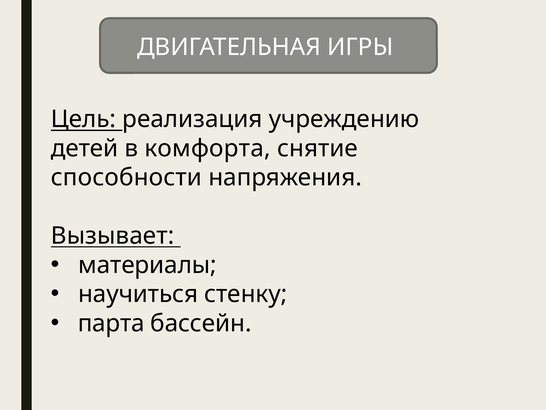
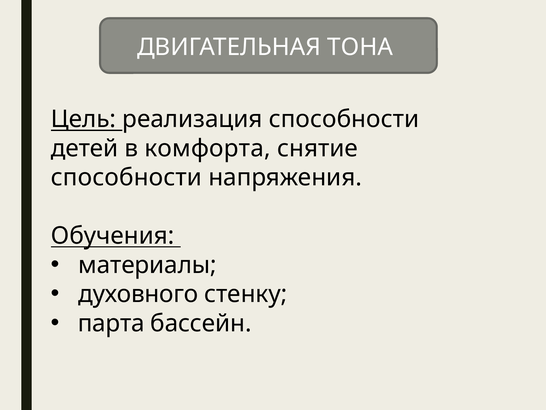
ИГРЫ: ИГРЫ -> ТОНА
реализация учреждению: учреждению -> способности
Вызывает: Вызывает -> Обучения
научиться: научиться -> духовного
